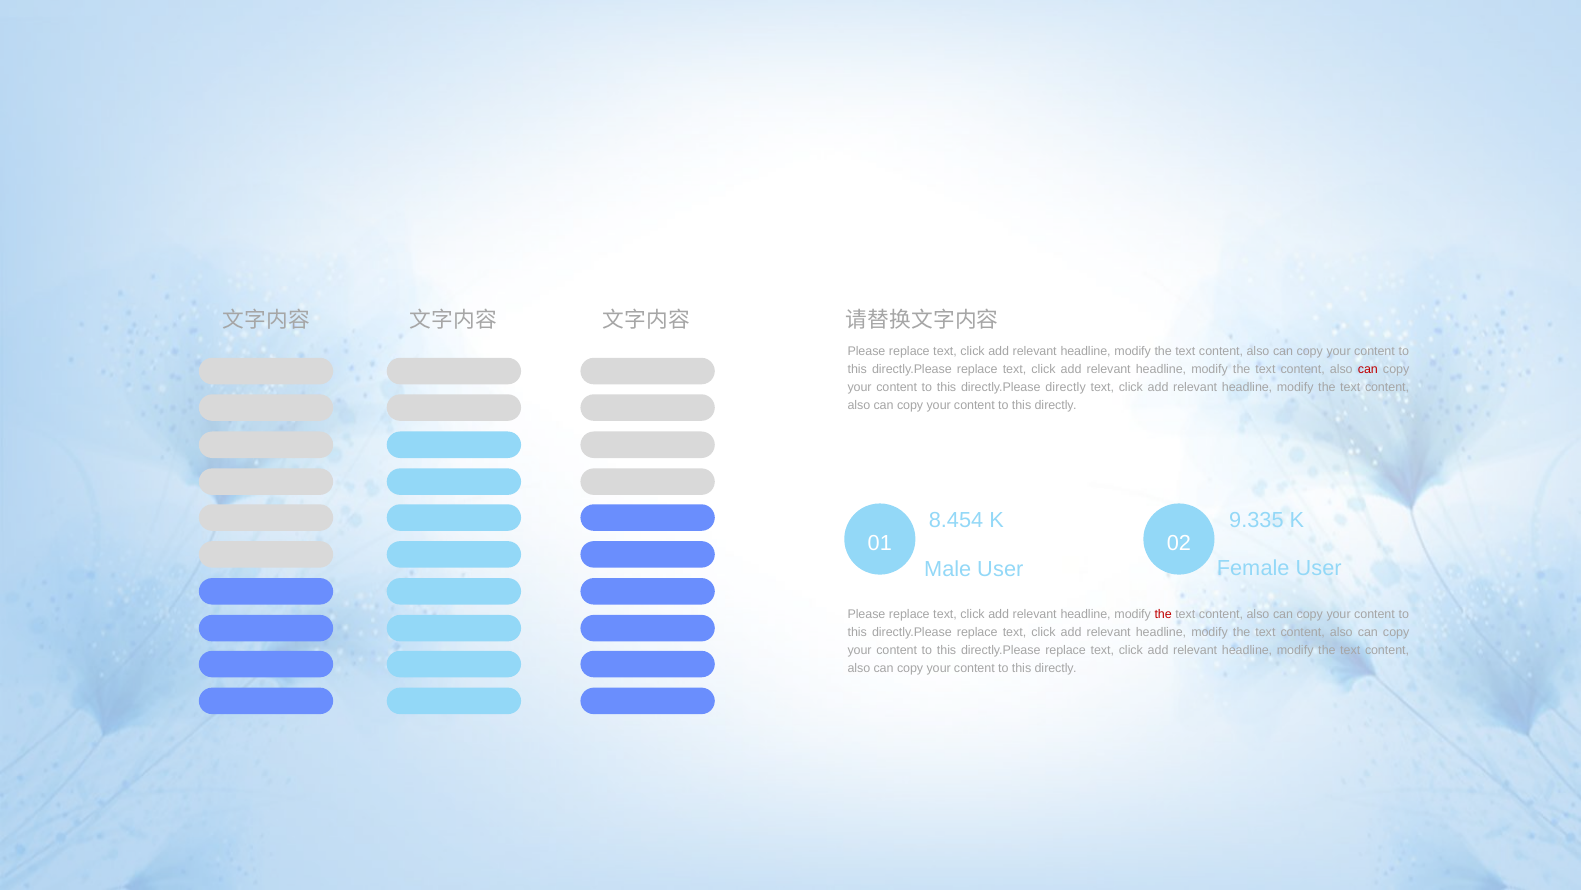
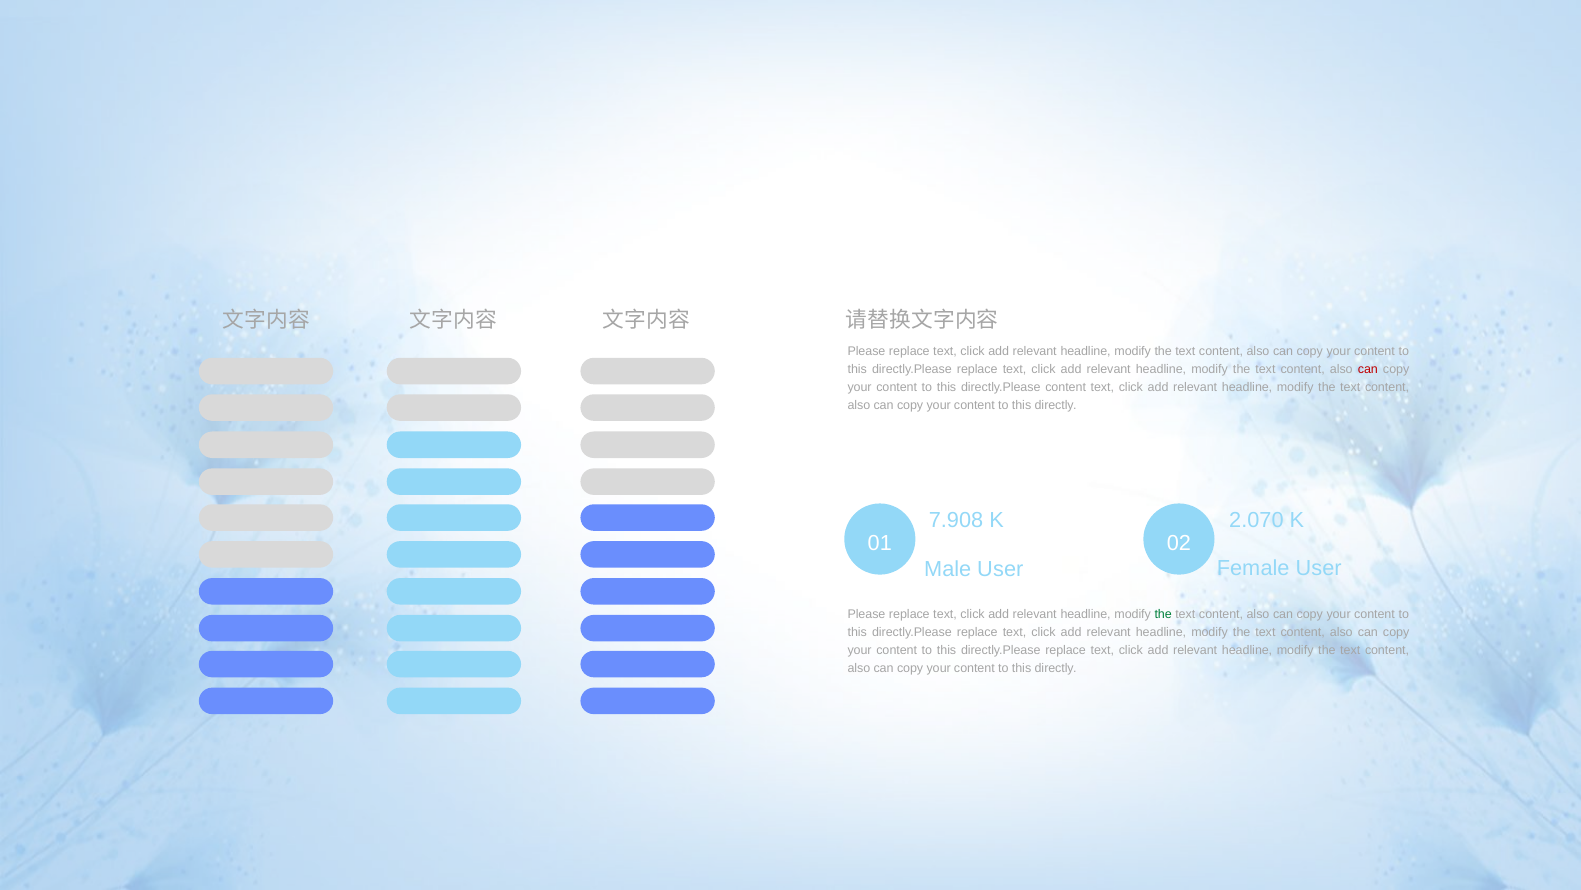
directly.Please directly: directly -> content
8.454: 8.454 -> 7.908
9.335: 9.335 -> 2.070
the at (1163, 613) colour: red -> green
